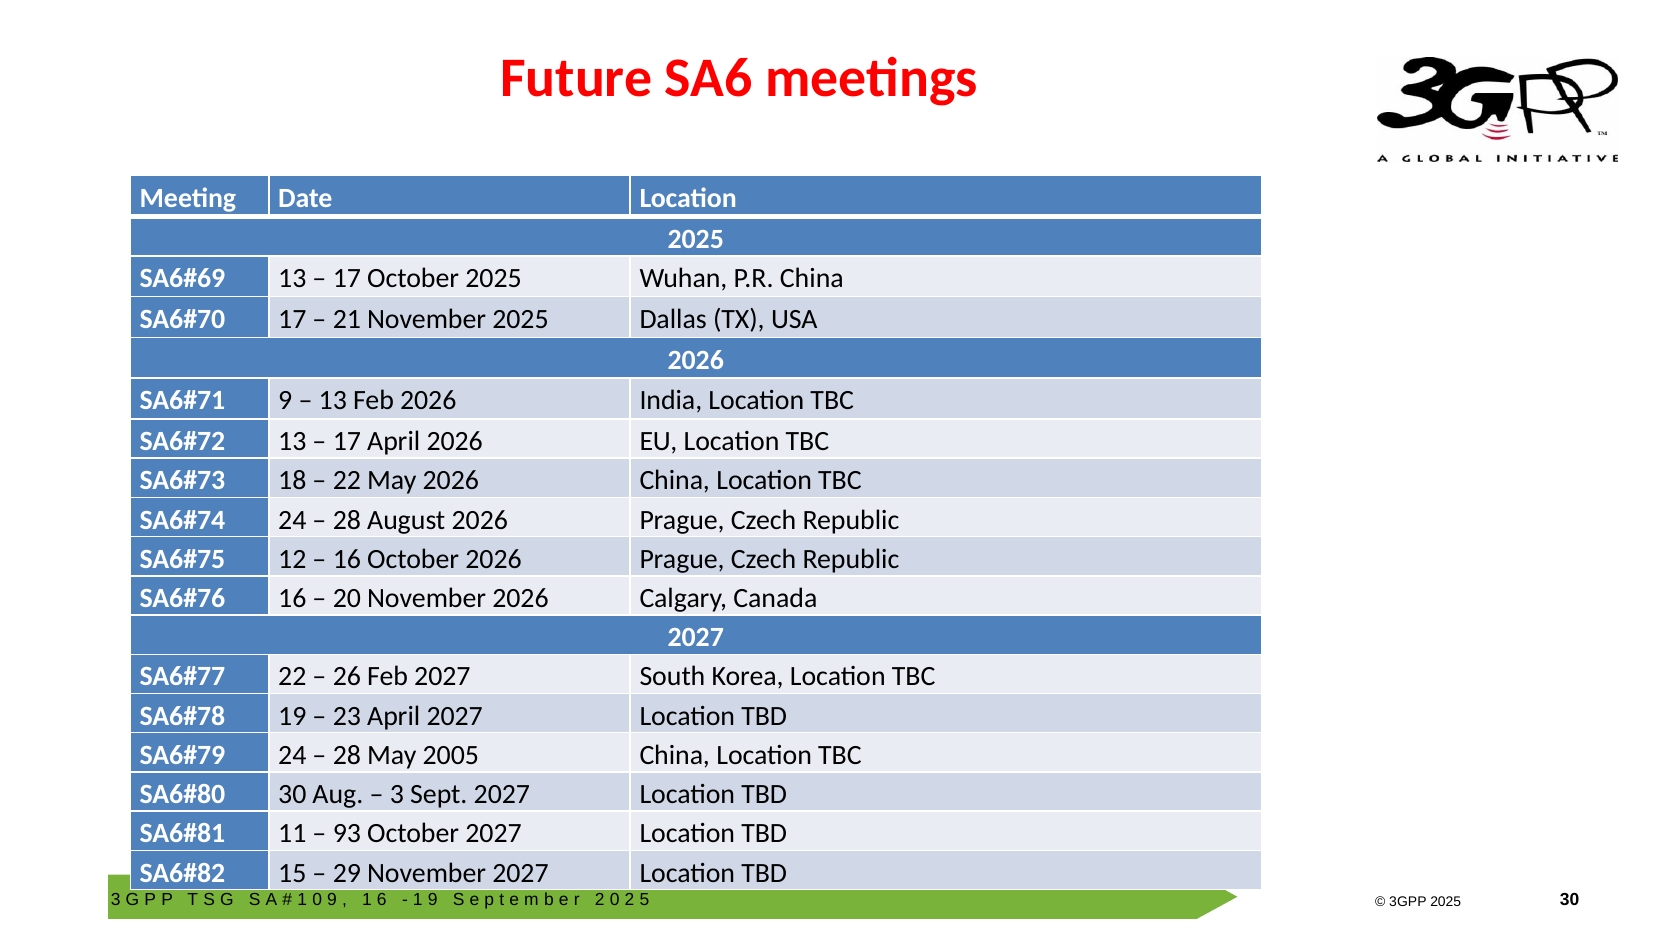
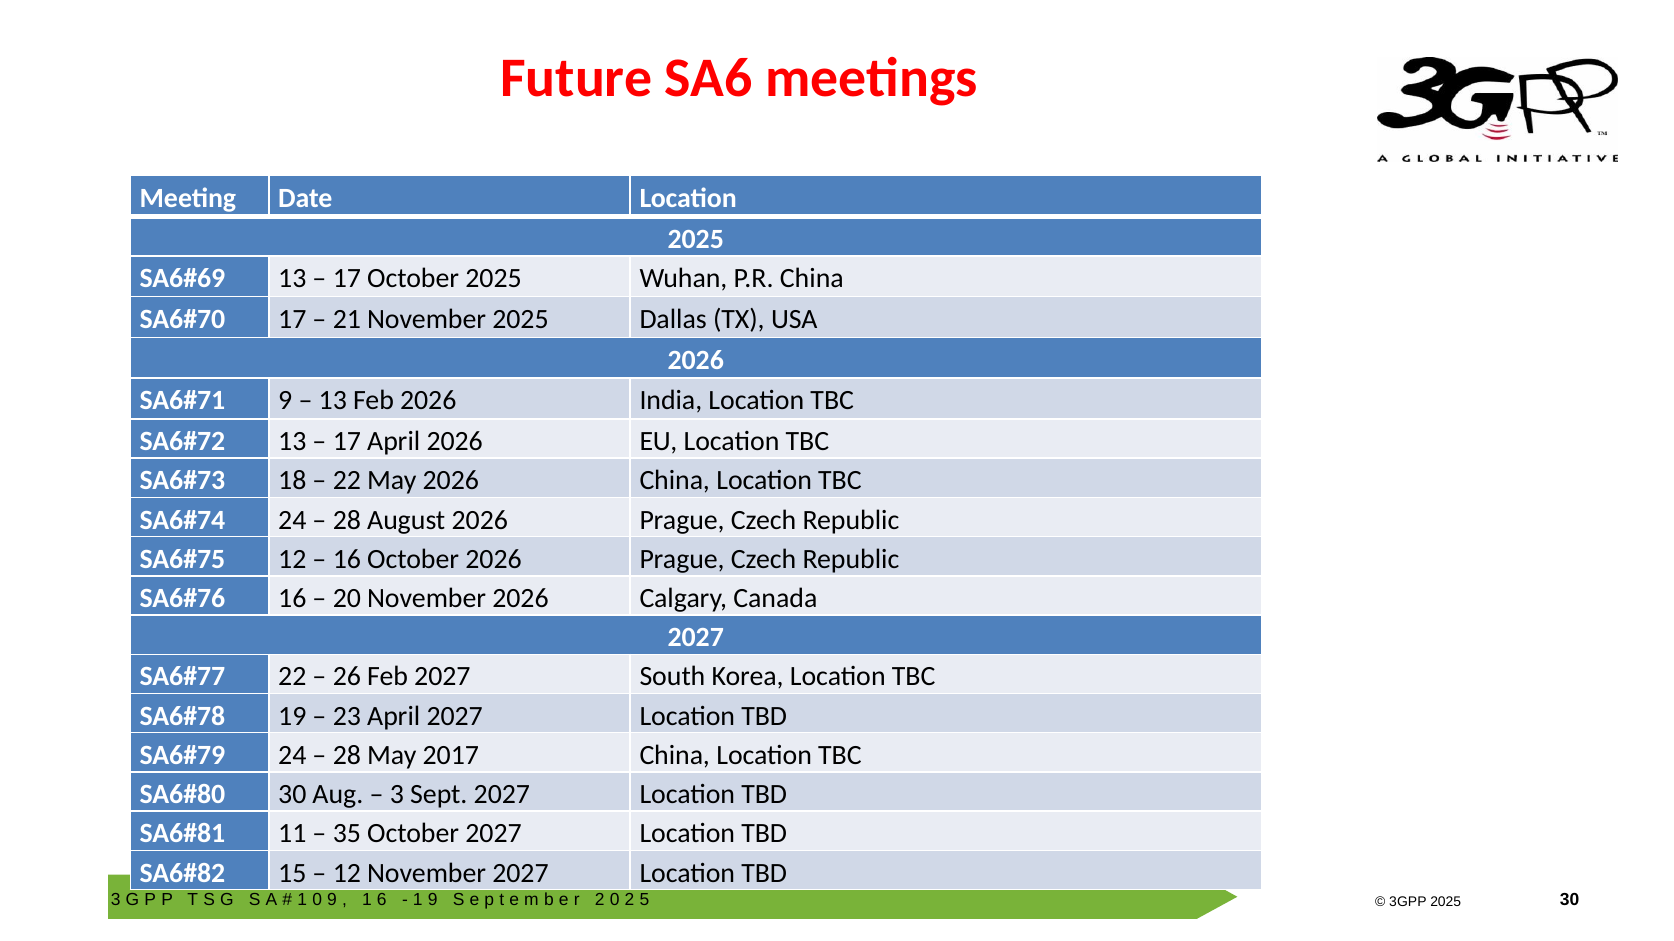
2005: 2005 -> 2017
93: 93 -> 35
29 at (347, 873): 29 -> 12
